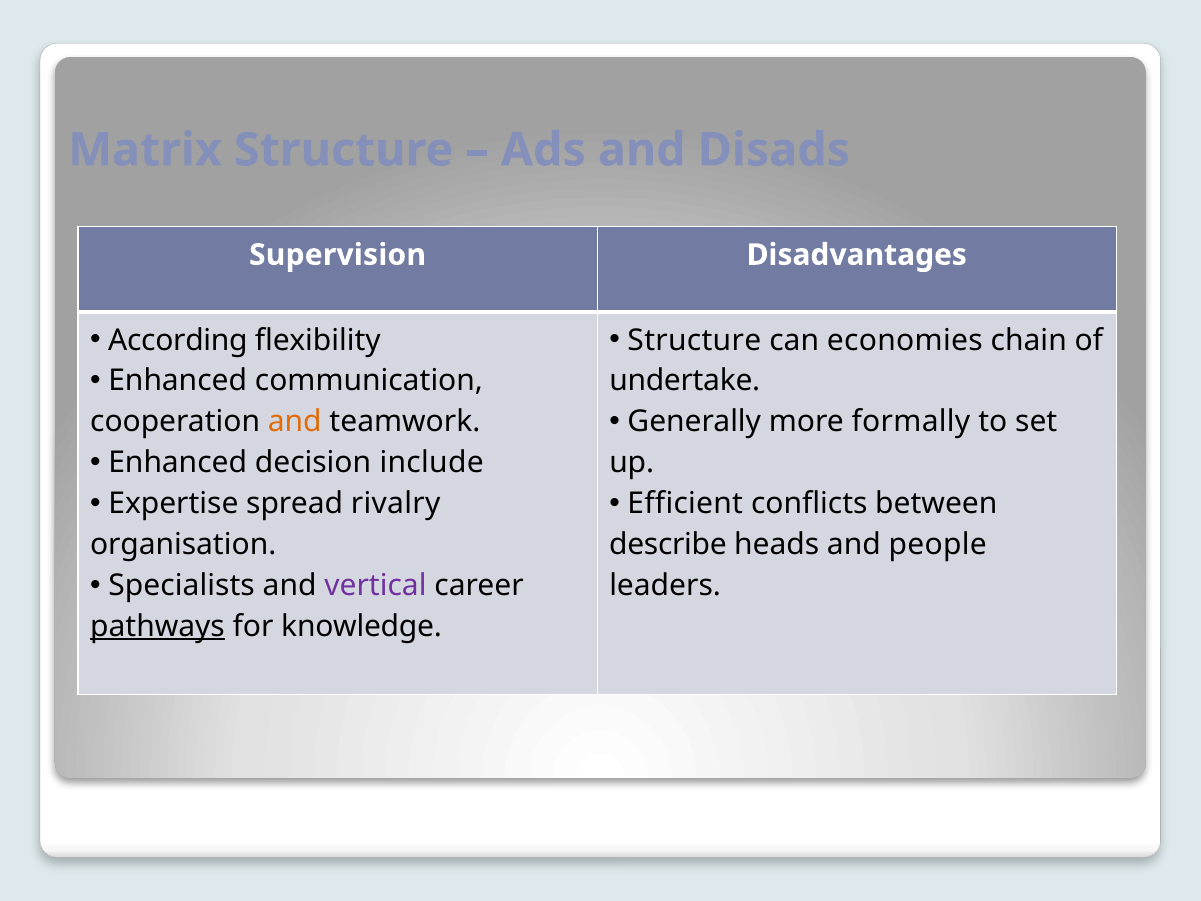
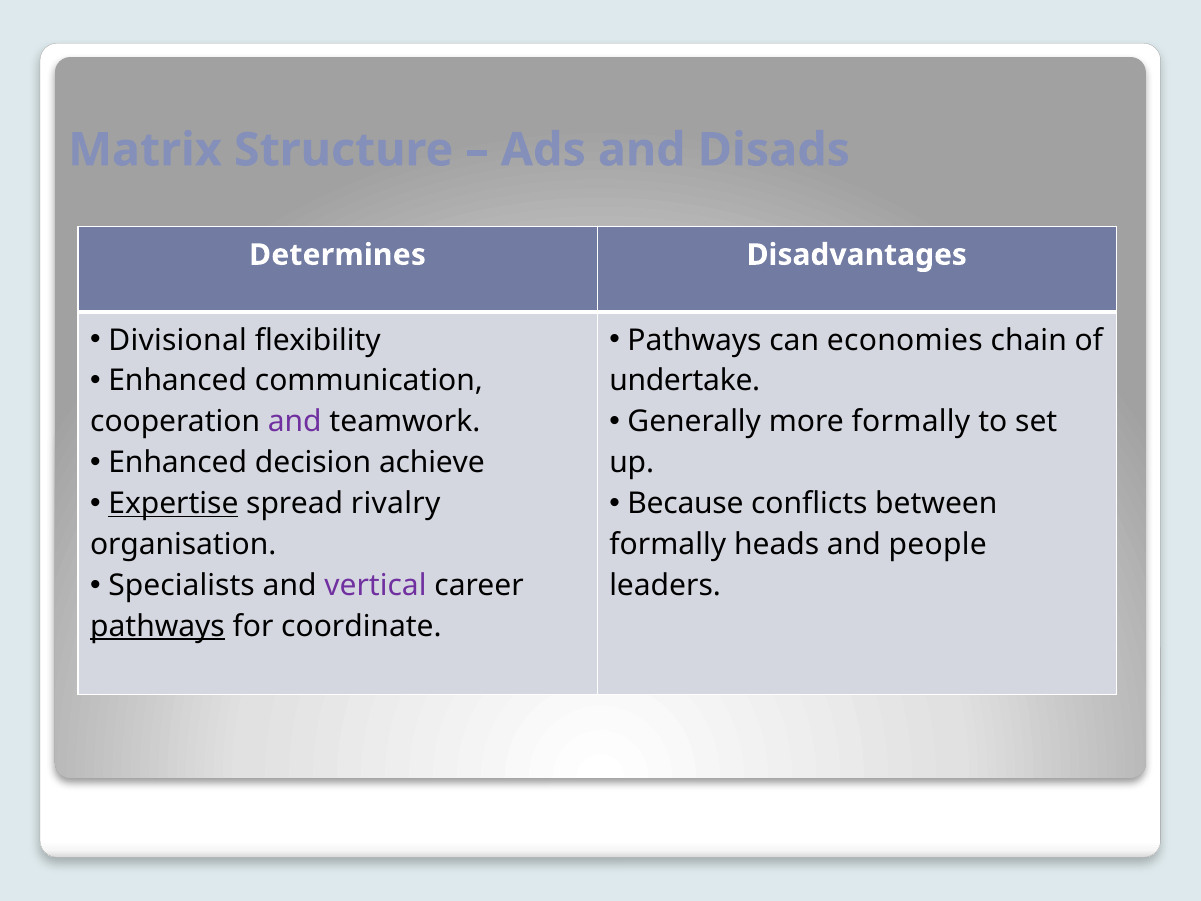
Supervision: Supervision -> Determines
According: According -> Divisional
Structure at (694, 340): Structure -> Pathways
and at (295, 422) colour: orange -> purple
include: include -> achieve
Expertise underline: none -> present
Efficient: Efficient -> Because
describe at (668, 544): describe -> formally
knowledge: knowledge -> coordinate
